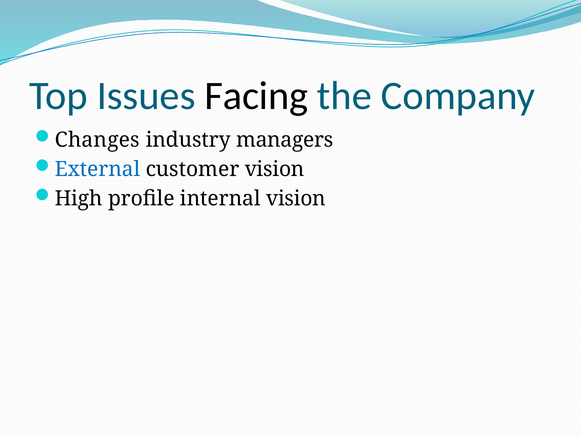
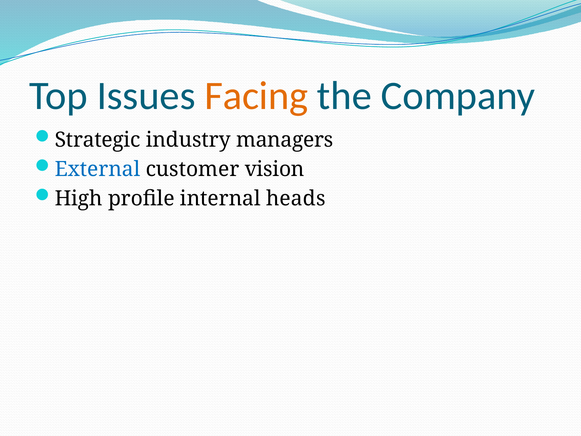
Facing colour: black -> orange
Changes: Changes -> Strategic
internal vision: vision -> heads
